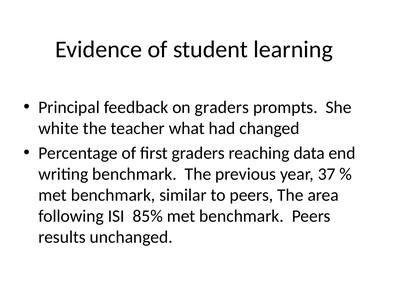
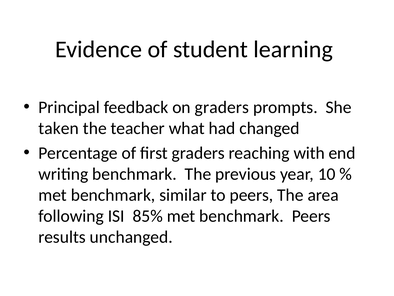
white: white -> taken
data: data -> with
37: 37 -> 10
